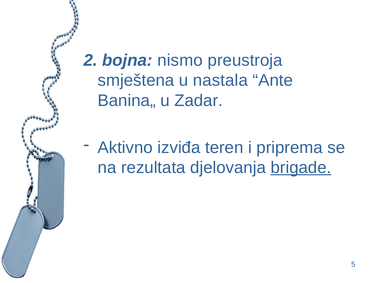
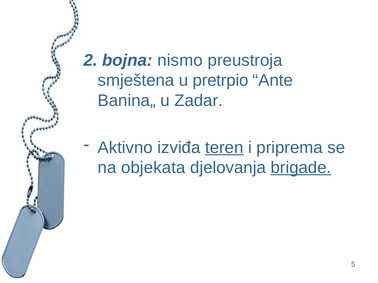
nastala: nastala -> pretrpio
teren underline: none -> present
rezultata: rezultata -> objekata
